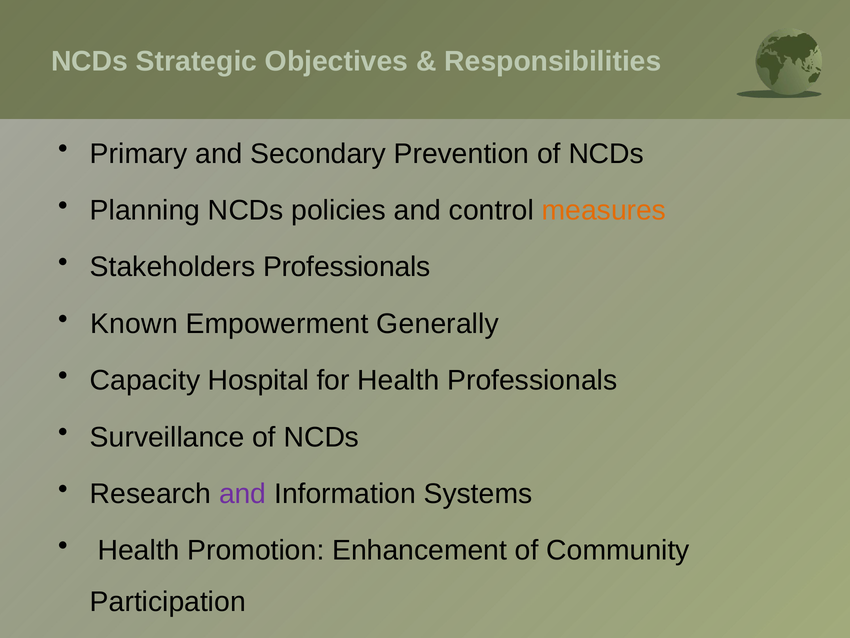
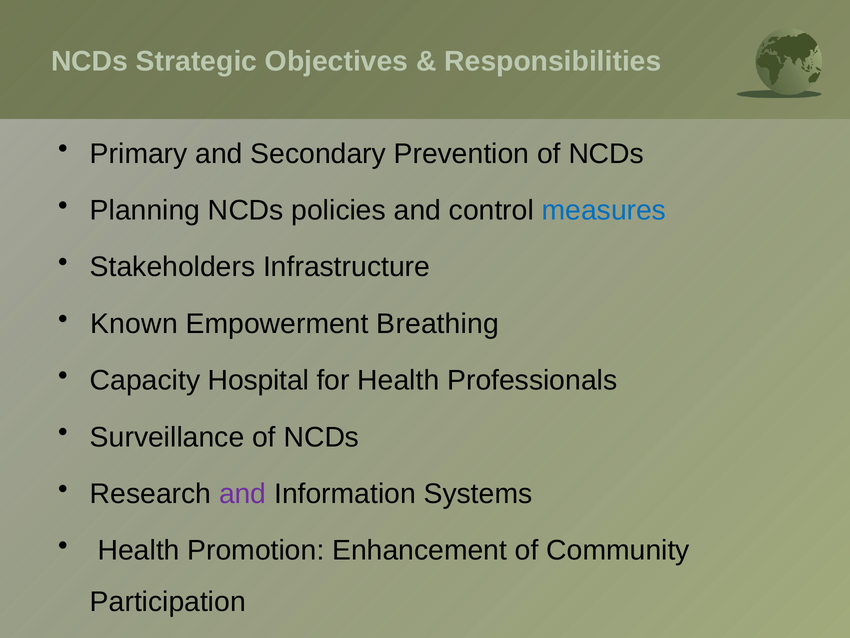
measures colour: orange -> blue
Stakeholders Professionals: Professionals -> Infrastructure
Generally: Generally -> Breathing
